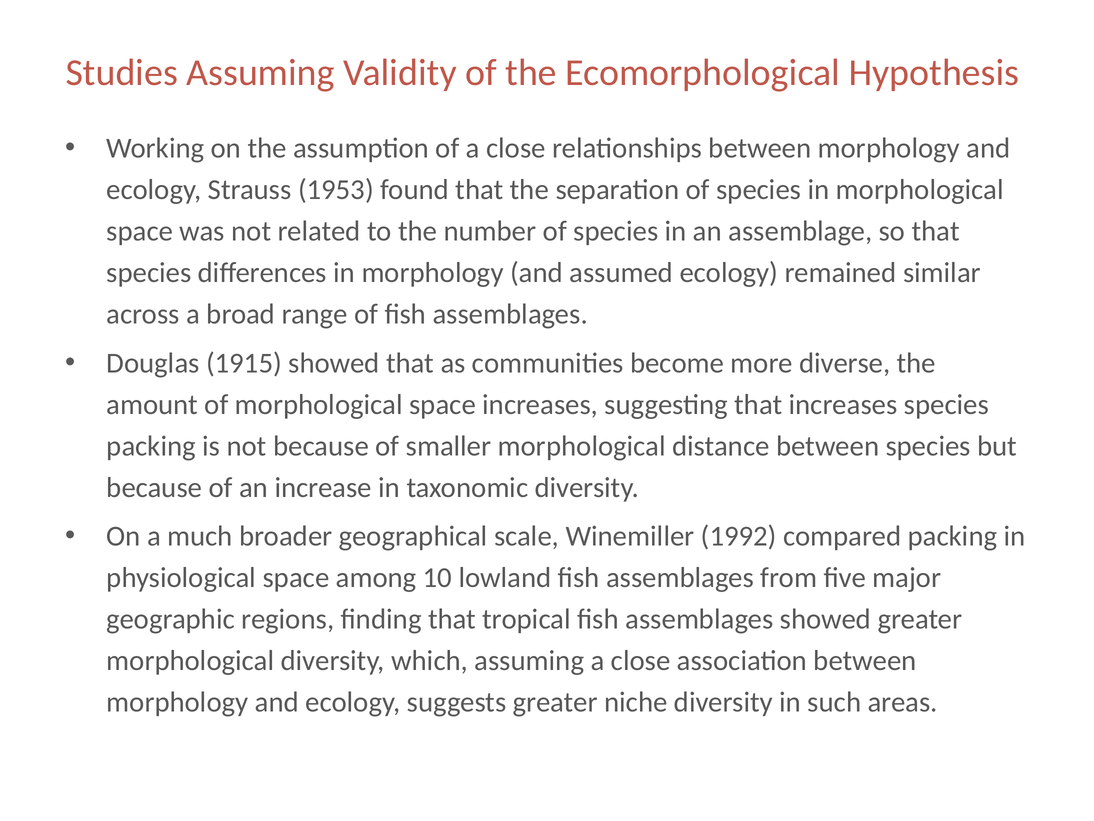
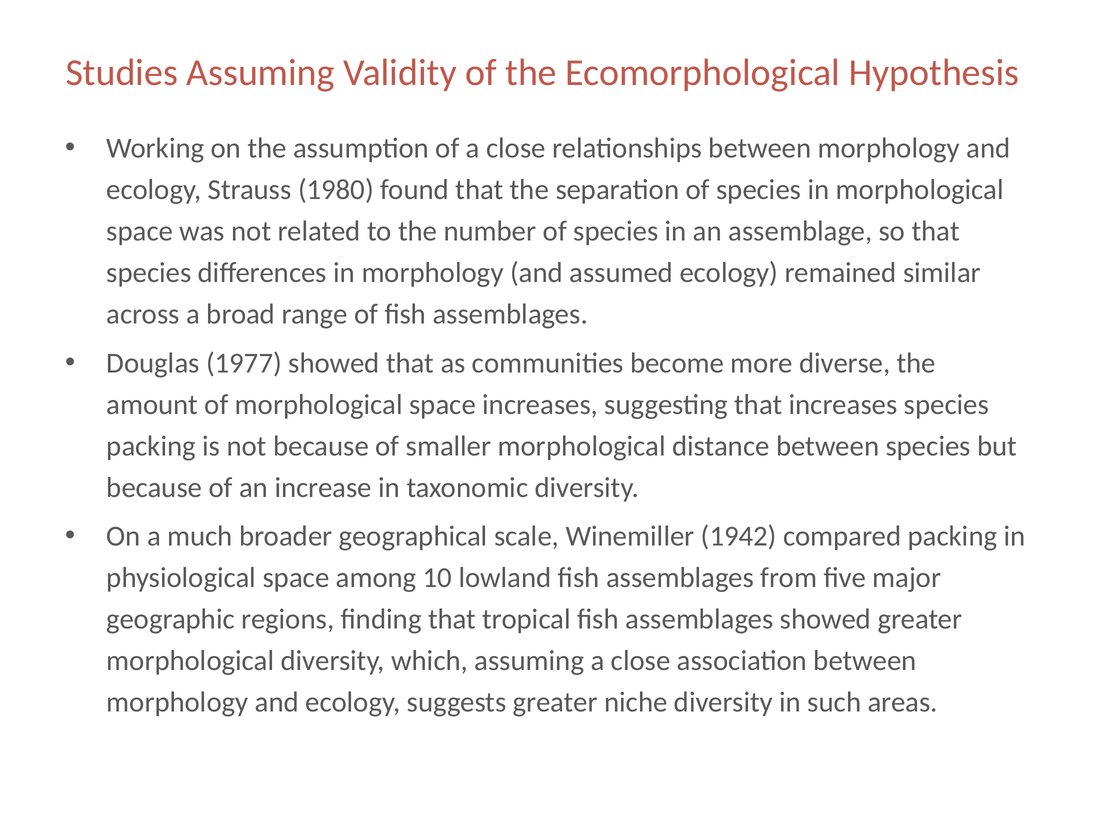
1953: 1953 -> 1980
1915: 1915 -> 1977
1992: 1992 -> 1942
